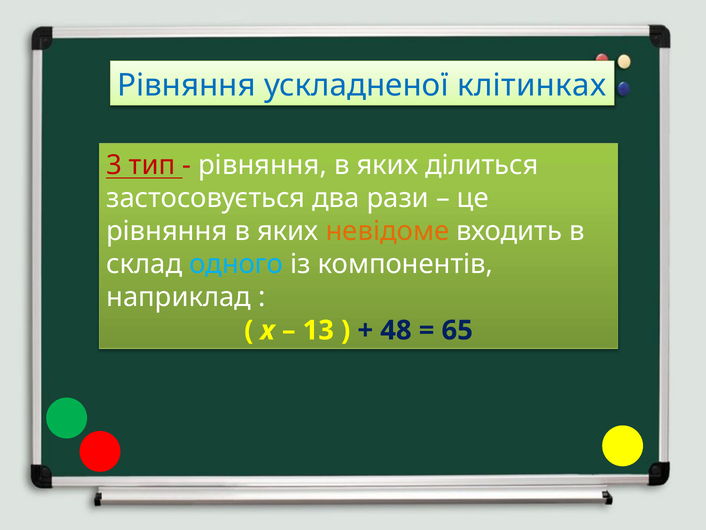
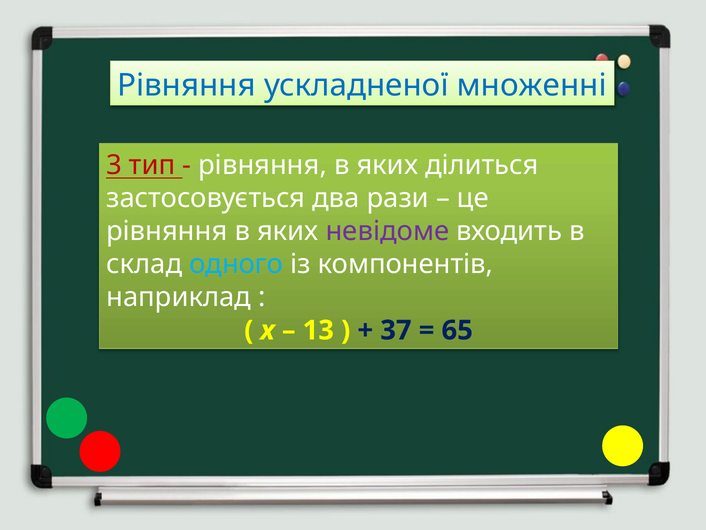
клітинках: клітинках -> множенні
невідоме colour: orange -> purple
48: 48 -> 37
